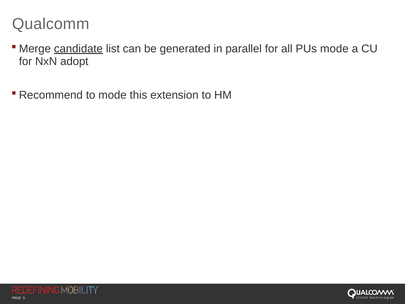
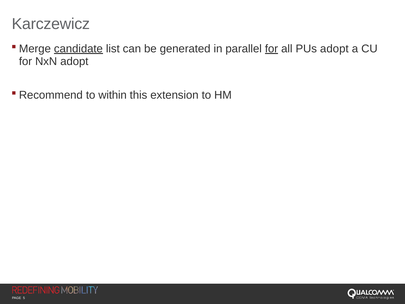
Qualcomm: Qualcomm -> Karczewicz
for at (271, 49) underline: none -> present
PUs mode: mode -> adopt
to mode: mode -> within
